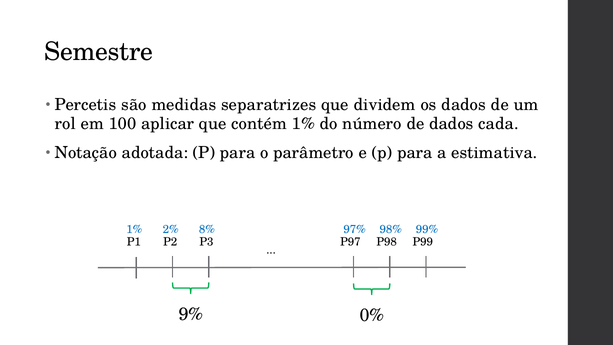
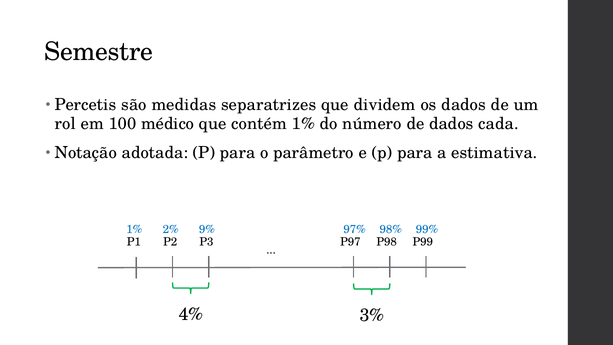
aplicar: aplicar -> médico
8%: 8% -> 9%
9%: 9% -> 4%
0%: 0% -> 3%
